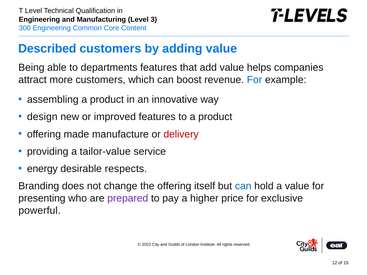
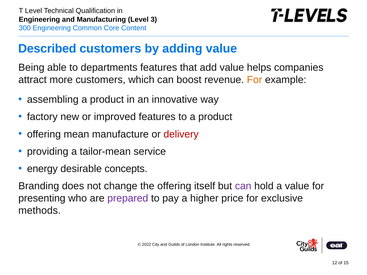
For at (255, 80) colour: blue -> orange
design: design -> factory
made: made -> mean
tailor-value: tailor-value -> tailor-mean
respects: respects -> concepts
can at (243, 186) colour: blue -> purple
powerful: powerful -> methods
